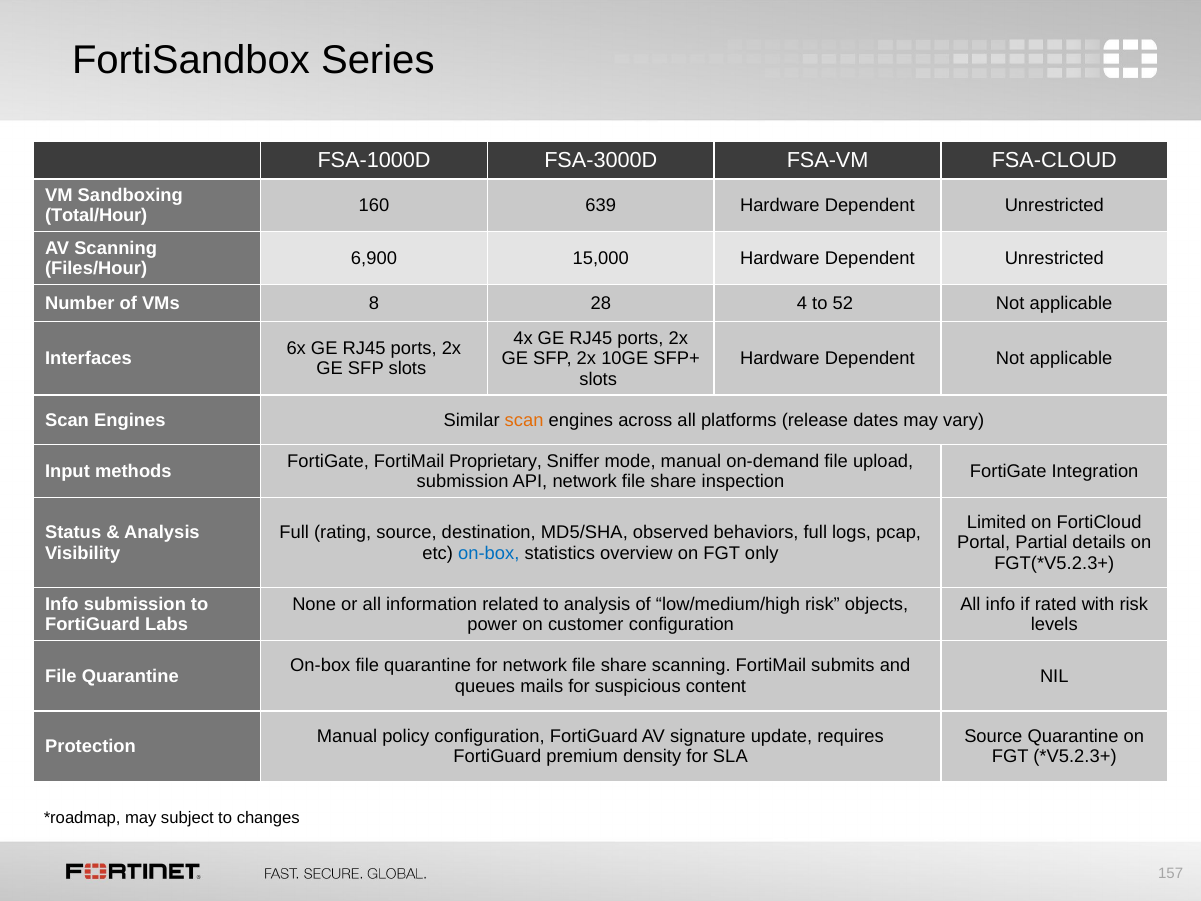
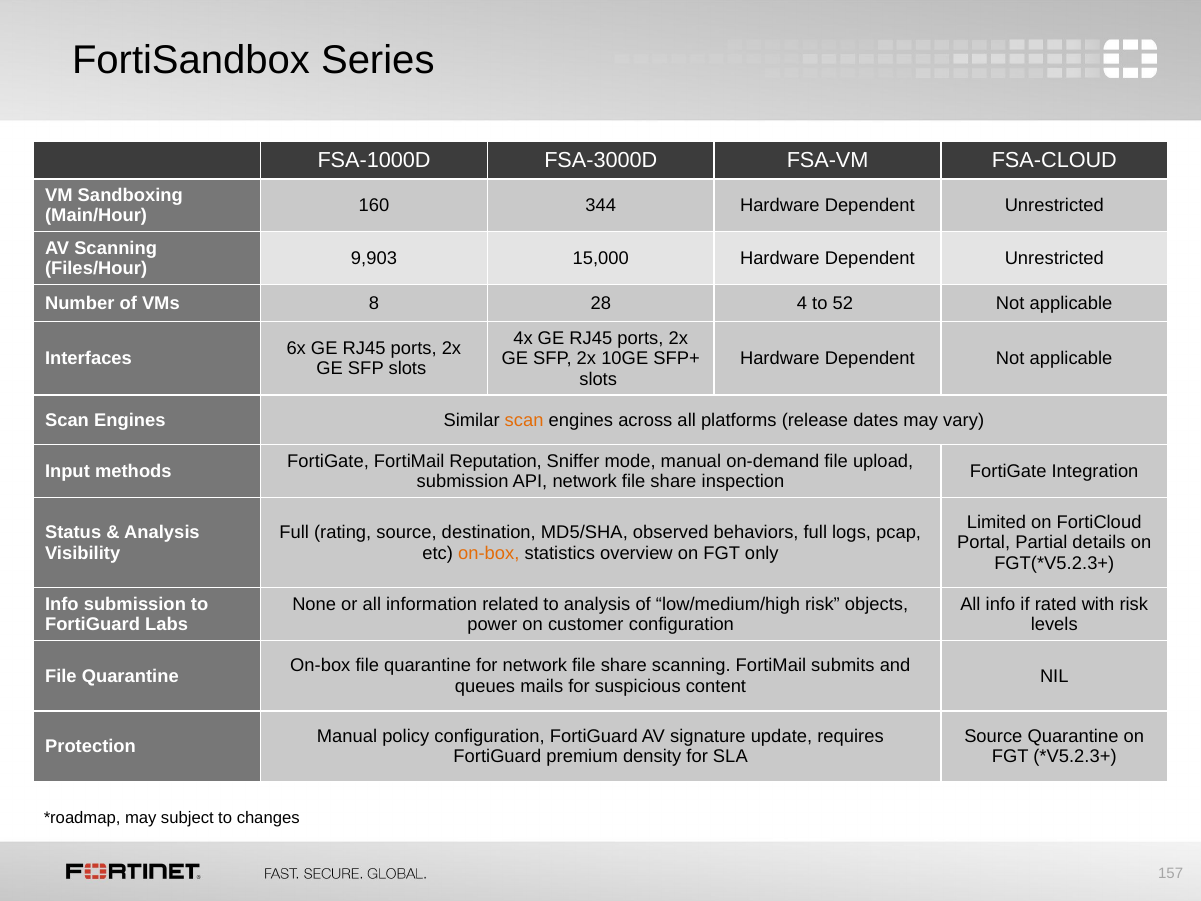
639: 639 -> 344
Total/Hour: Total/Hour -> Main/Hour
6,900: 6,900 -> 9,903
Proprietary: Proprietary -> Reputation
on-box at (489, 553) colour: blue -> orange
